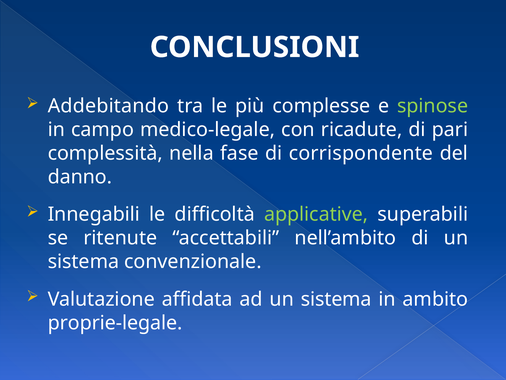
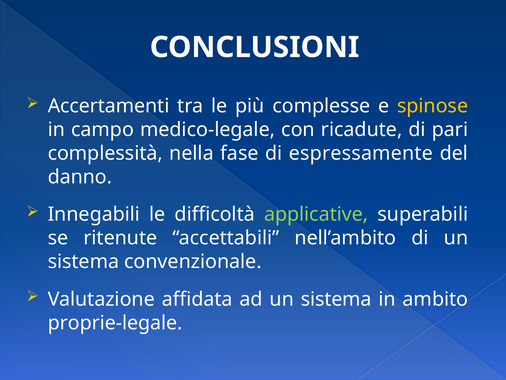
Addebitando: Addebitando -> Accertamenti
spinose colour: light green -> yellow
corrispondente: corrispondente -> espressamente
